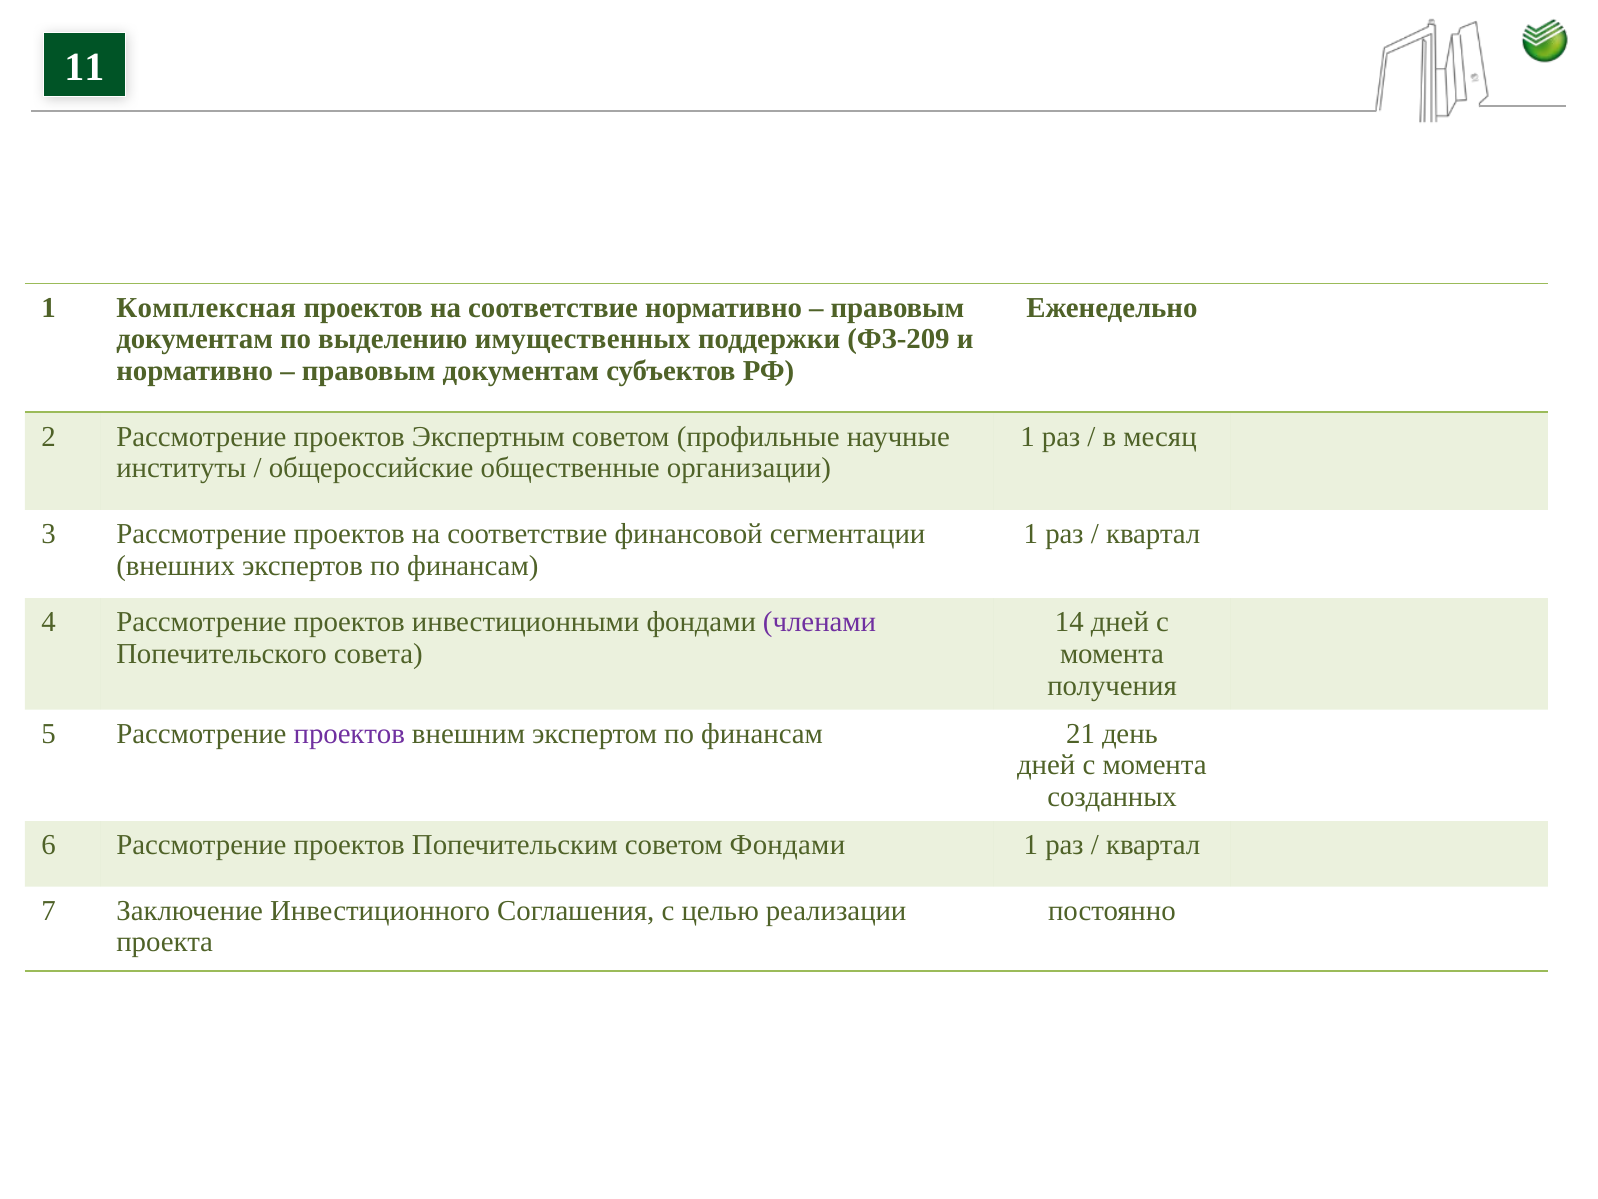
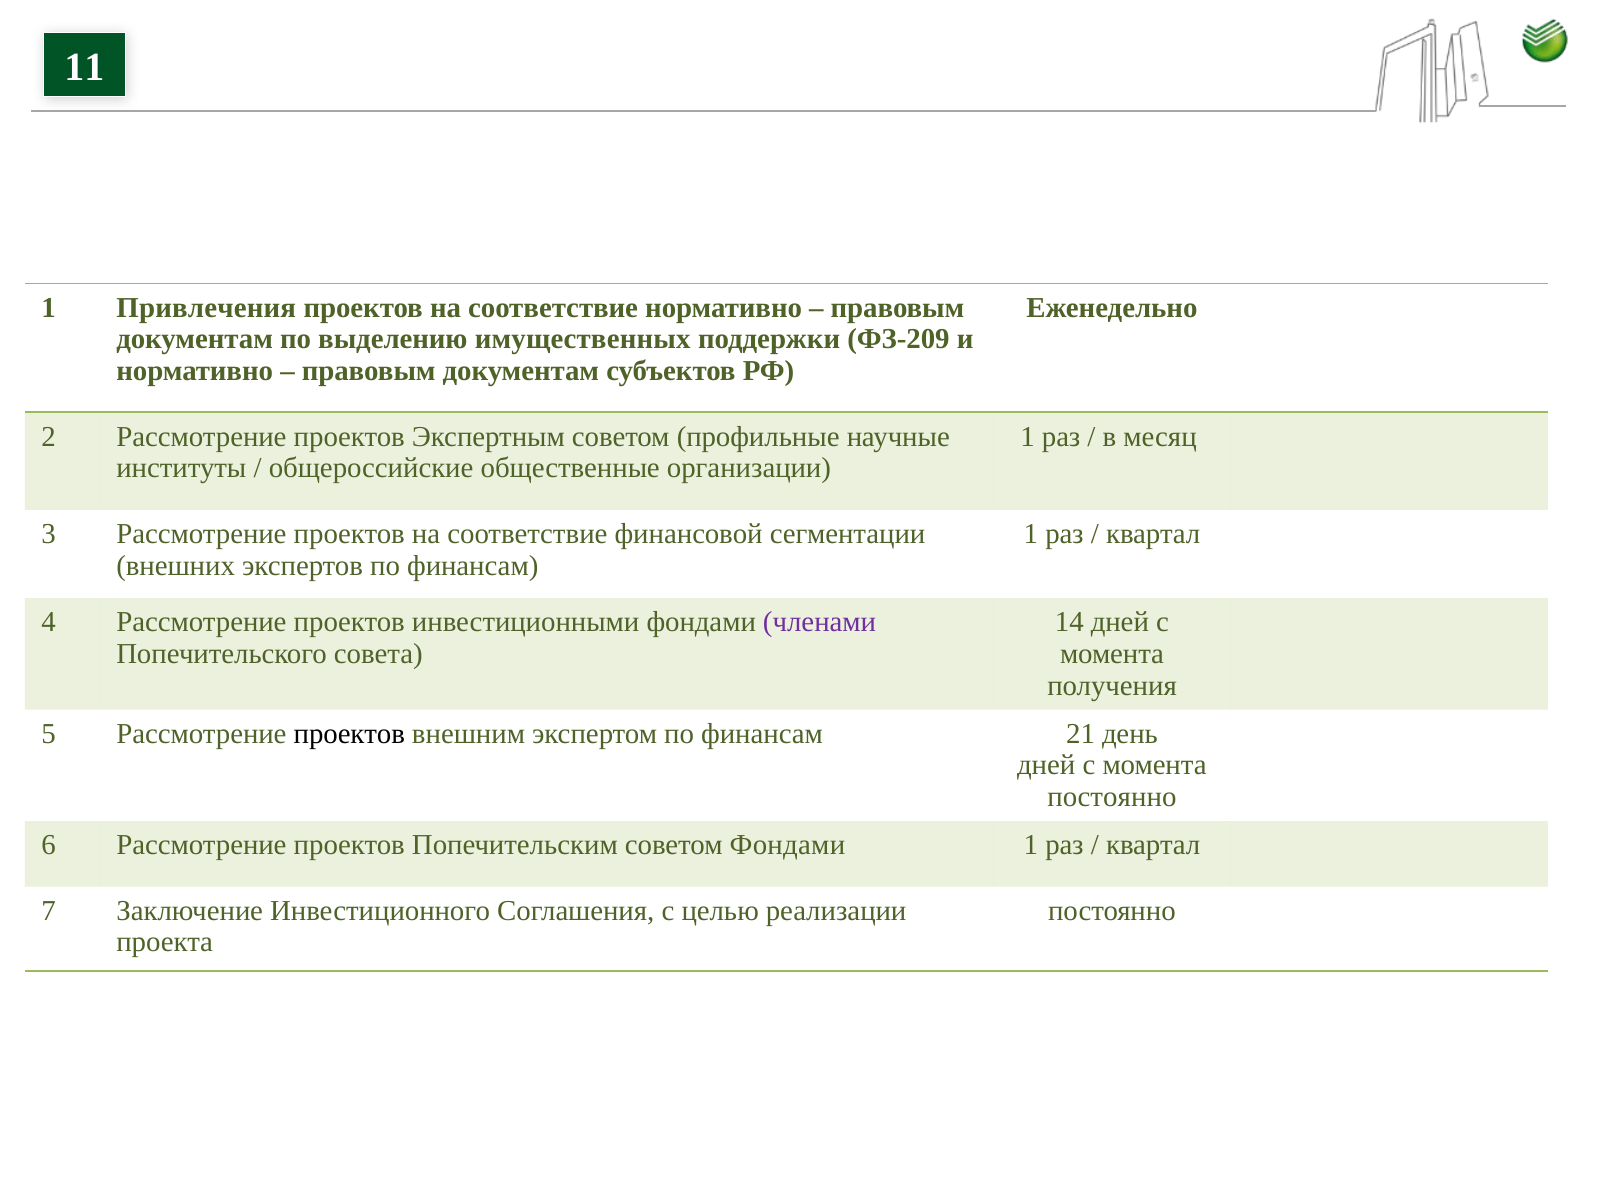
Комплексная: Комплексная -> Привлечения
проектов at (349, 733) colour: purple -> black
созданных at (1112, 797): созданных -> постоянно
